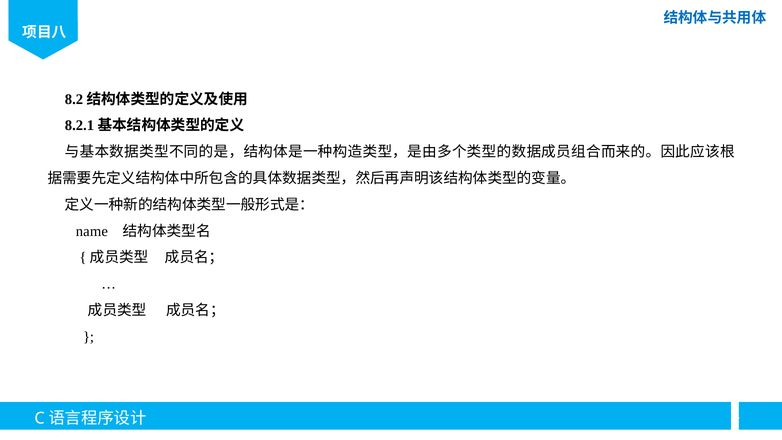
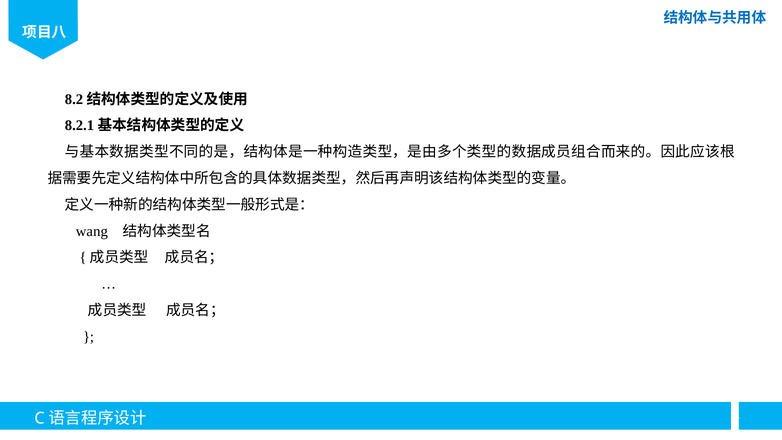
name: name -> wang
